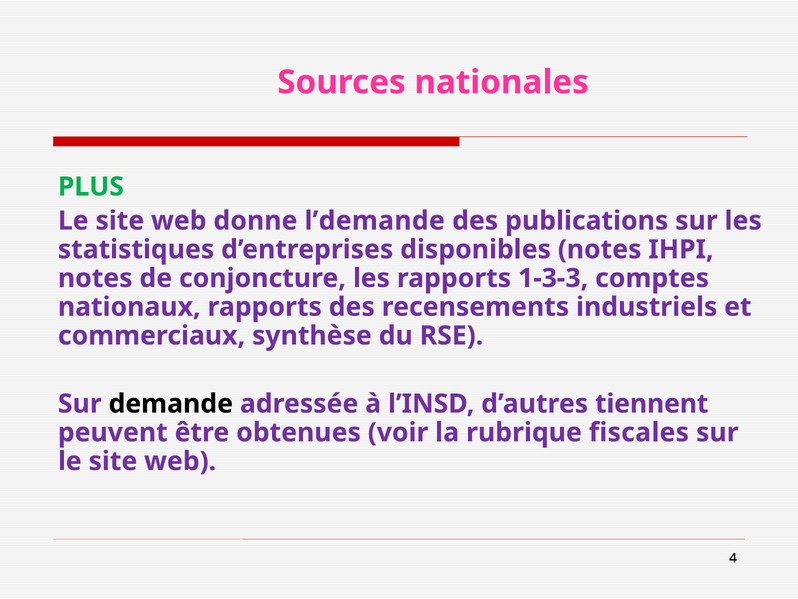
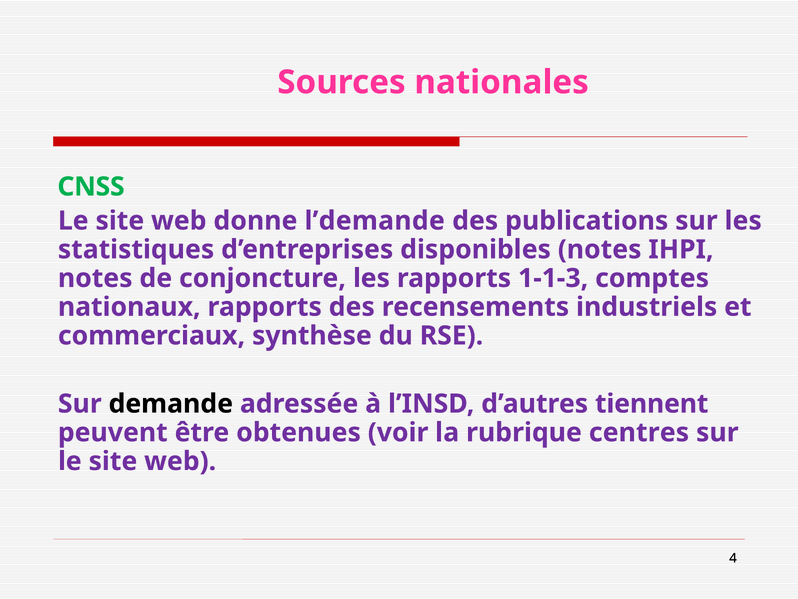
PLUS: PLUS -> CNSS
1-3-3: 1-3-3 -> 1-1-3
fiscales: fiscales -> centres
